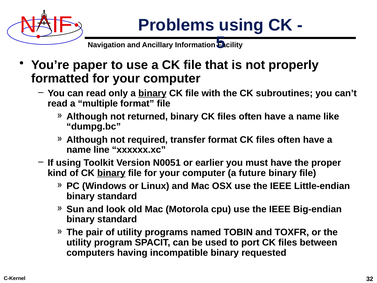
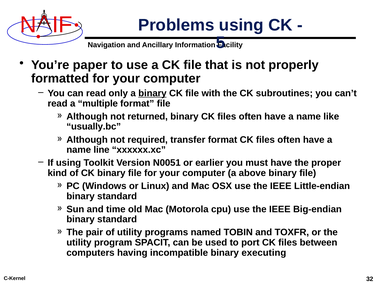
dumpg.bc: dumpg.bc -> usually.bc
binary at (111, 173) underline: present -> none
future: future -> above
look: look -> time
requested: requested -> executing
